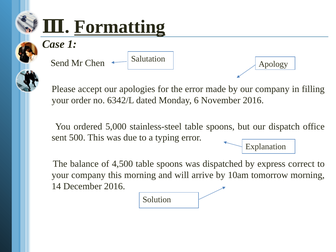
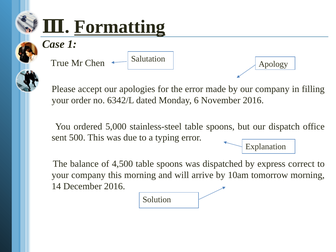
Send: Send -> True
